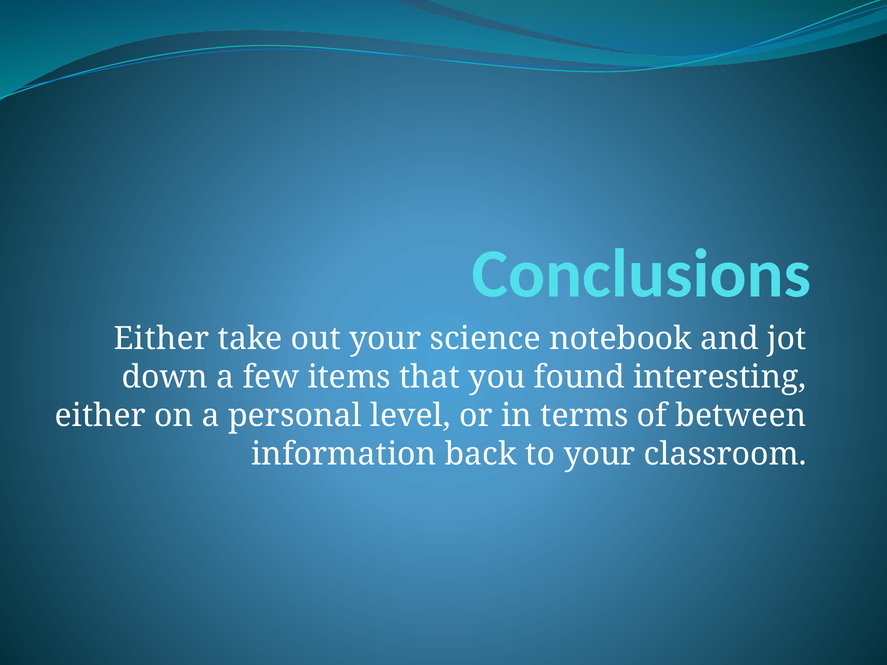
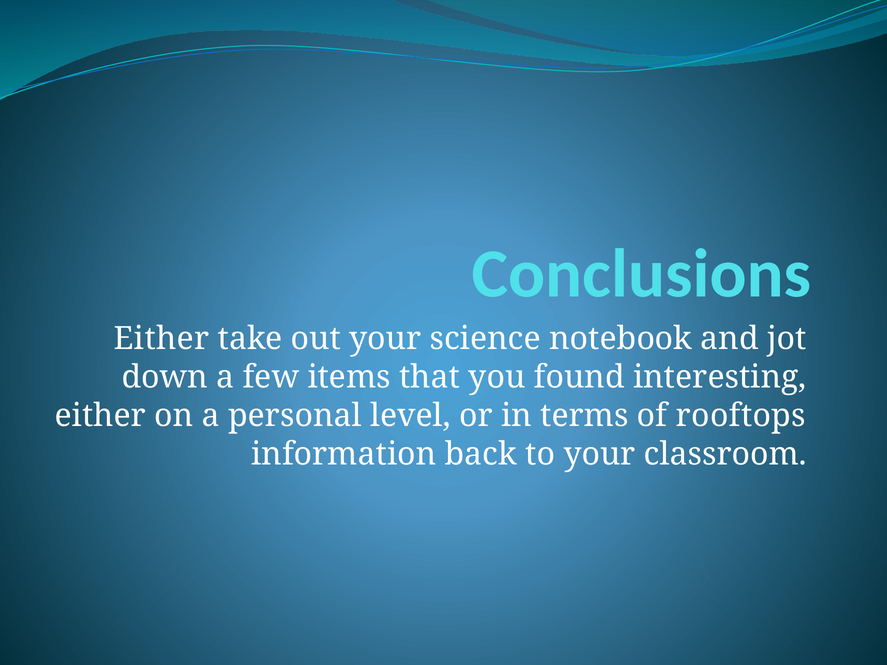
between: between -> rooftops
